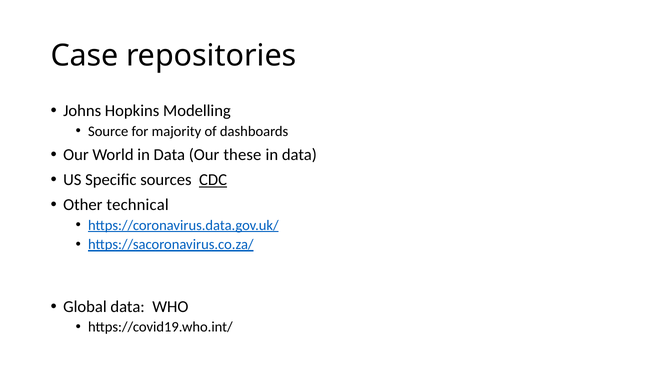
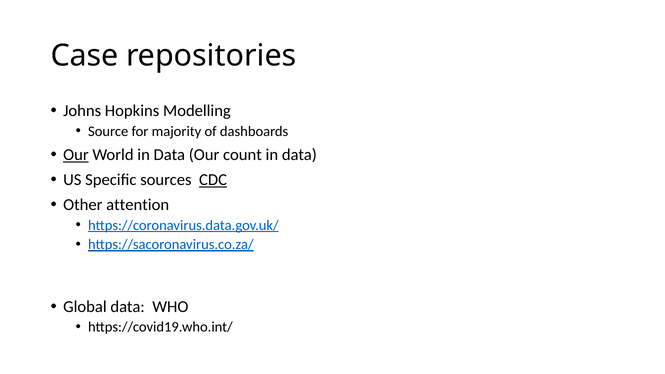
Our at (76, 155) underline: none -> present
these: these -> count
technical: technical -> attention
